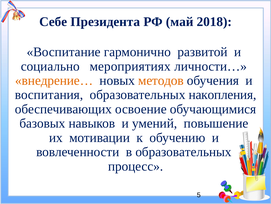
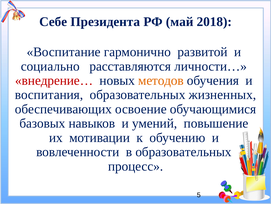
мероприятиях: мероприятиях -> расставляются
внедрение… colour: orange -> red
накопления: накопления -> жизненных
